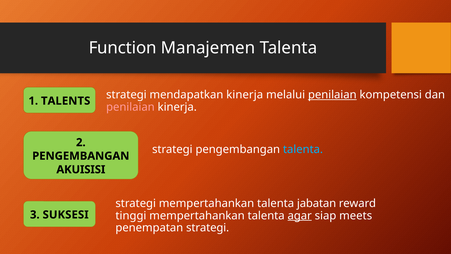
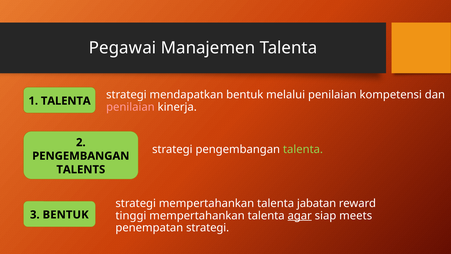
Function: Function -> Pegawai
mendapatkan kinerja: kinerja -> bentuk
penilaian at (332, 95) underline: present -> none
1 TALENTS: TALENTS -> TALENTA
talenta at (303, 149) colour: light blue -> light green
AKUISISI: AKUISISI -> TALENTS
3 SUKSESI: SUKSESI -> BENTUK
